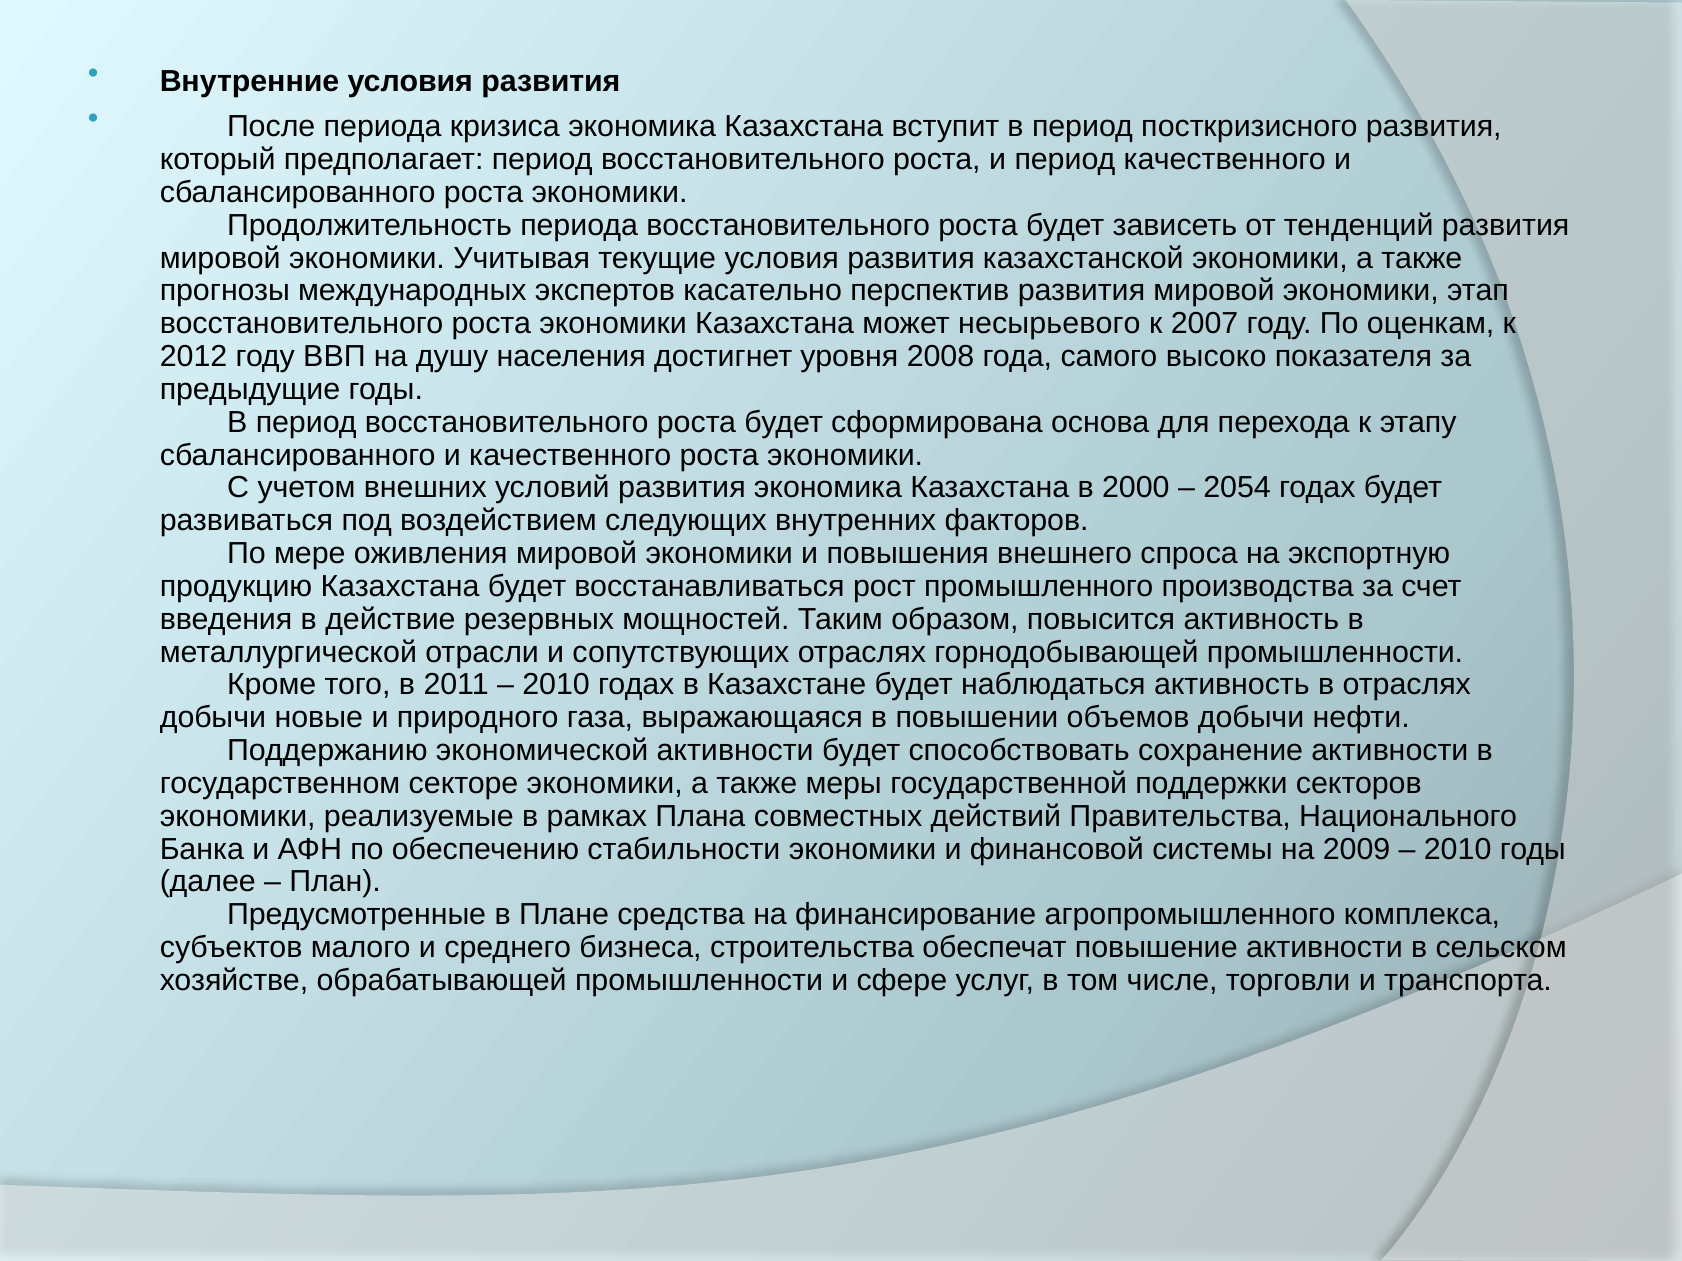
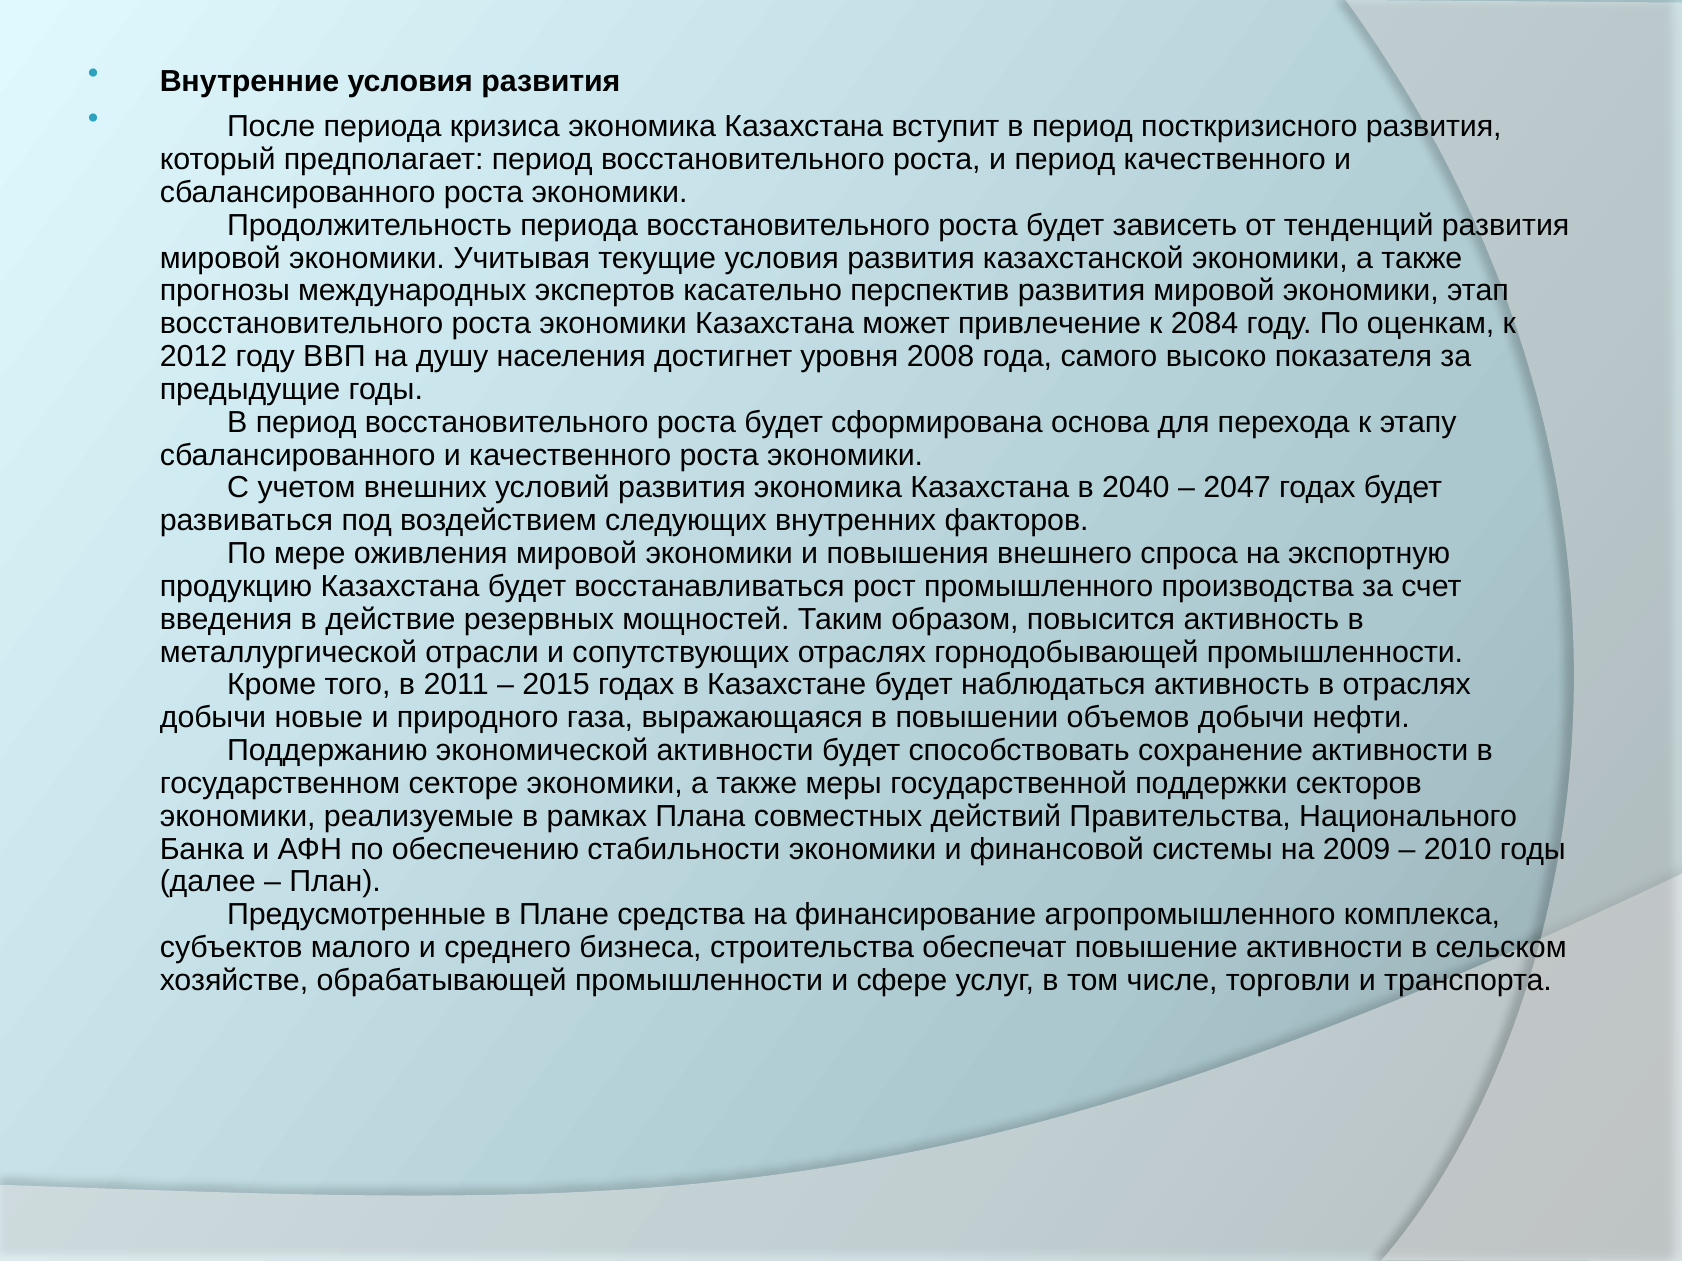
несырьевого: несырьевого -> привлечение
2007: 2007 -> 2084
2000: 2000 -> 2040
2054: 2054 -> 2047
2010 at (556, 685): 2010 -> 2015
